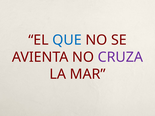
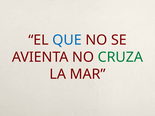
CRUZA colour: purple -> green
